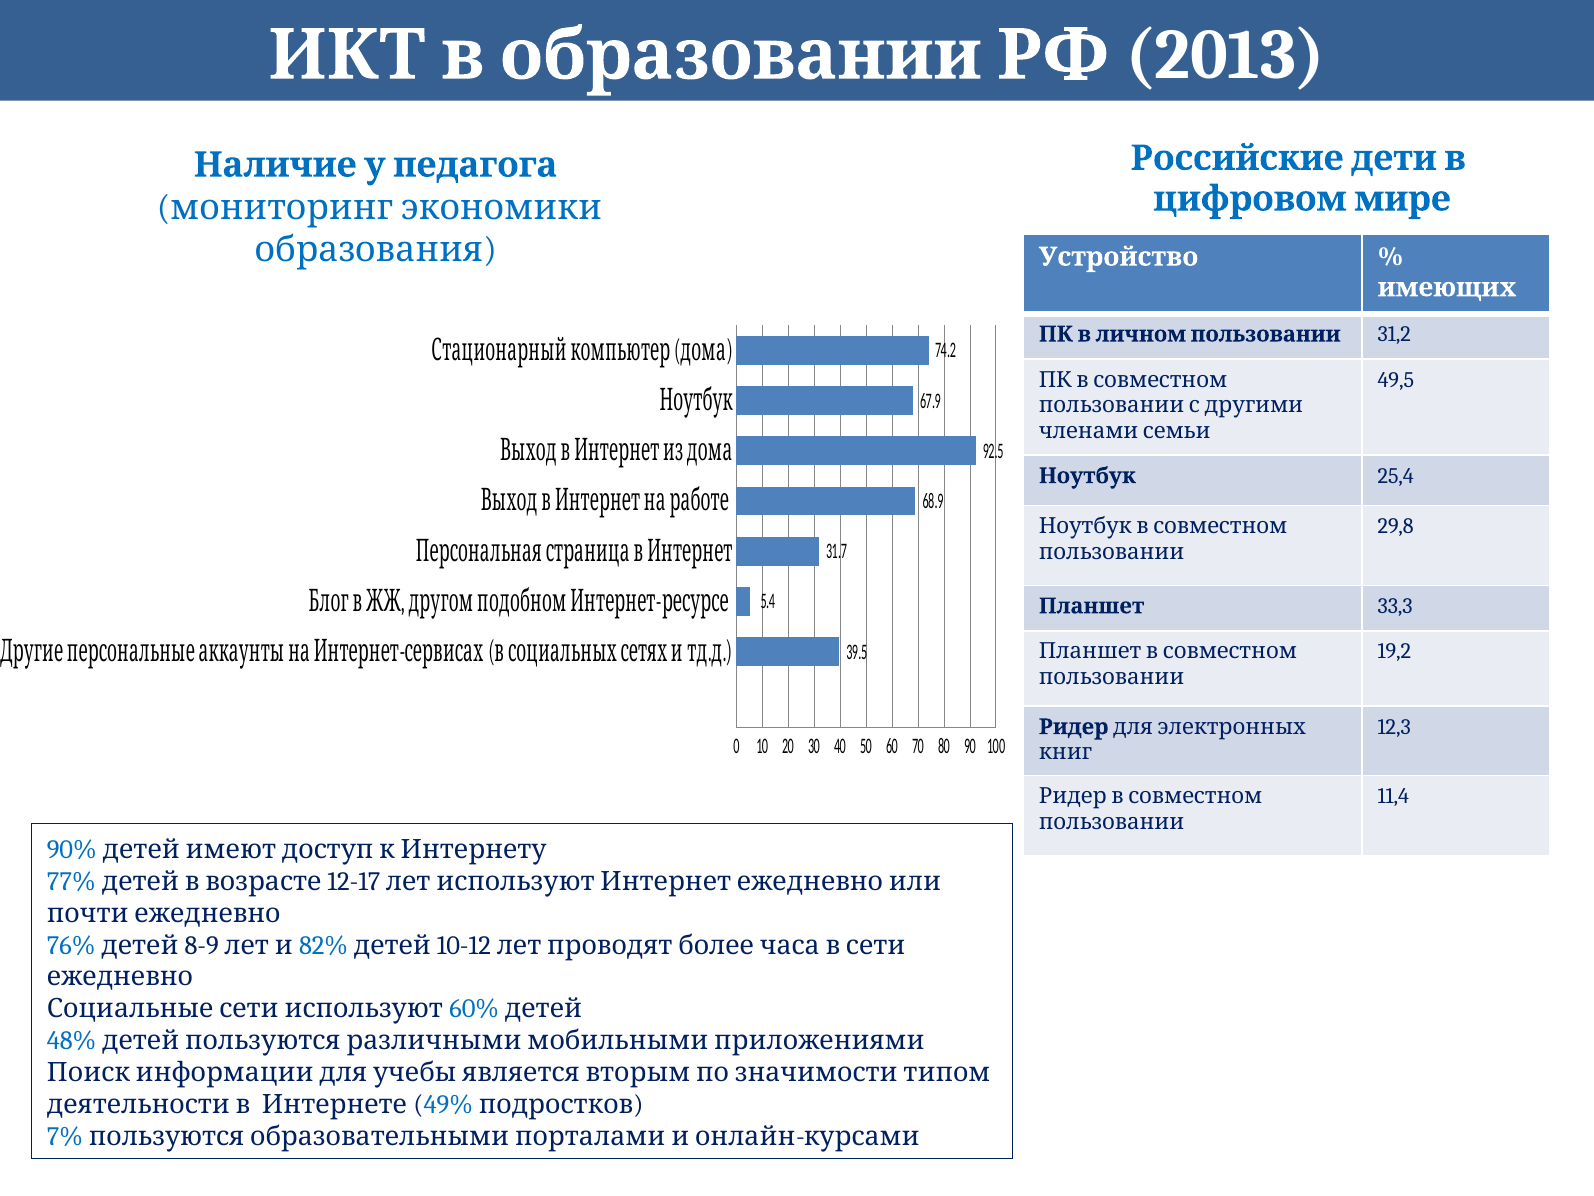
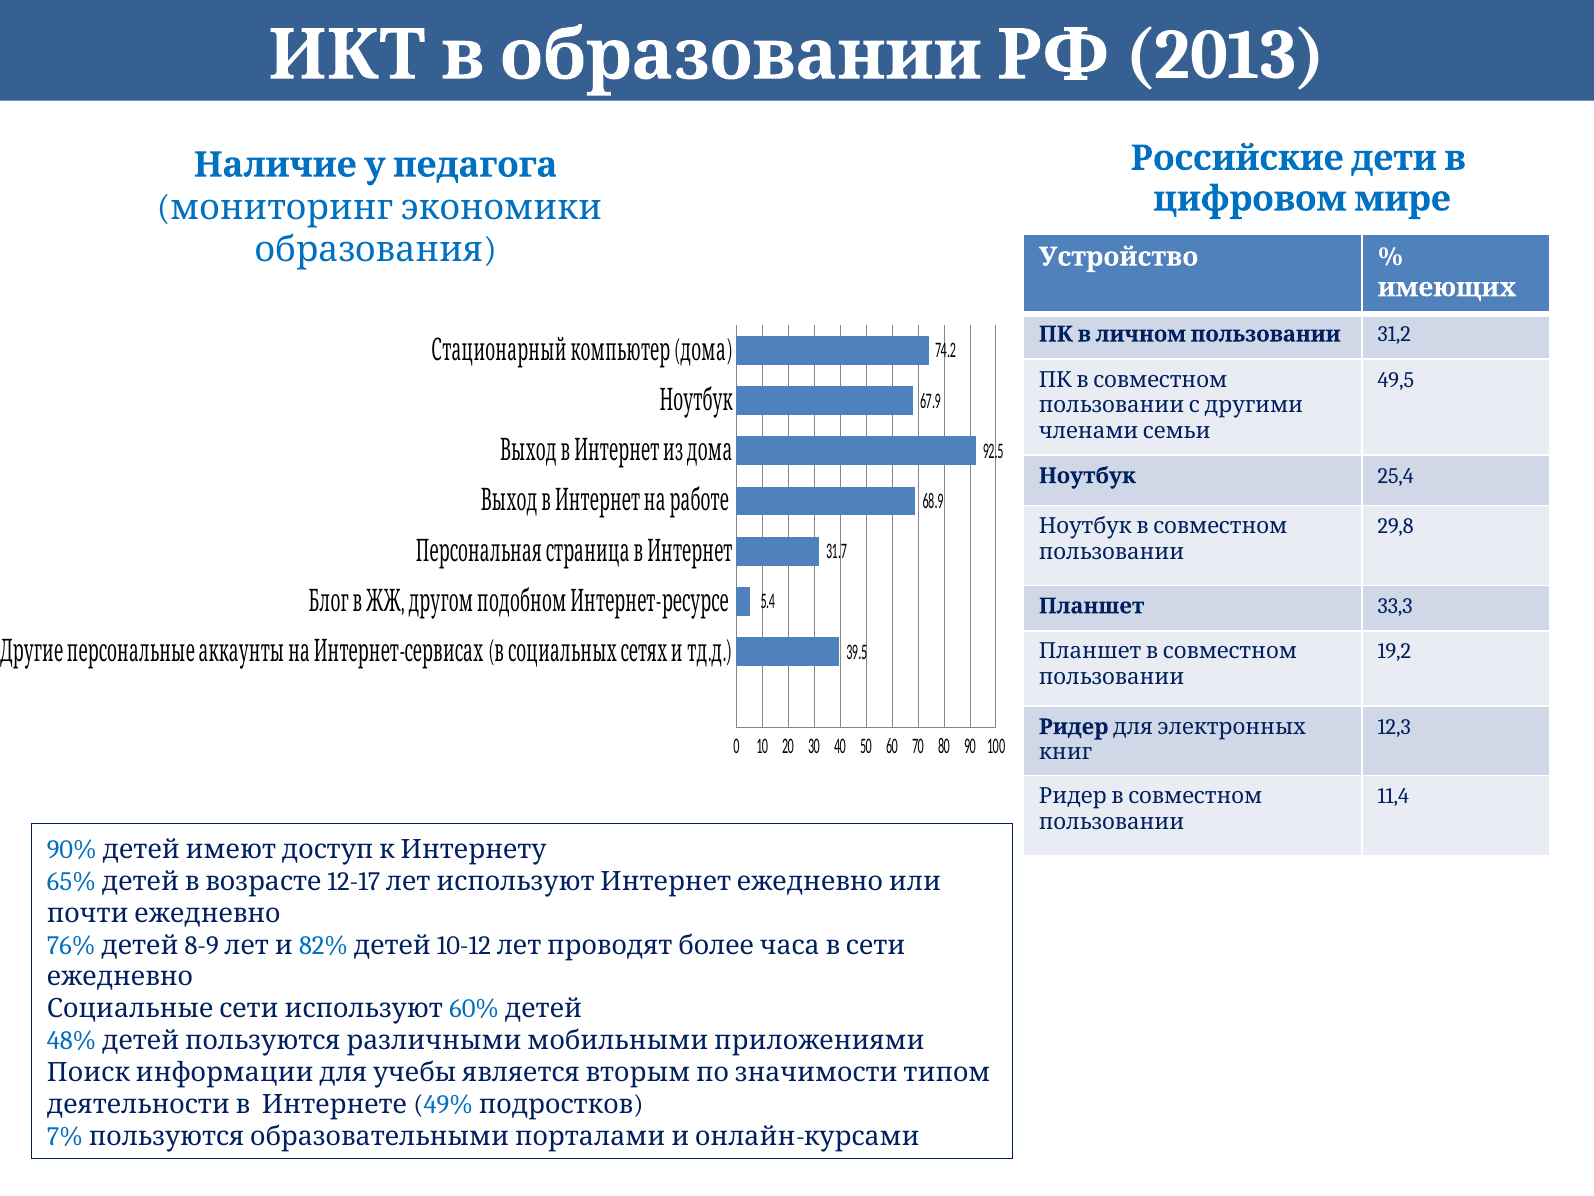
77%: 77% -> 65%
